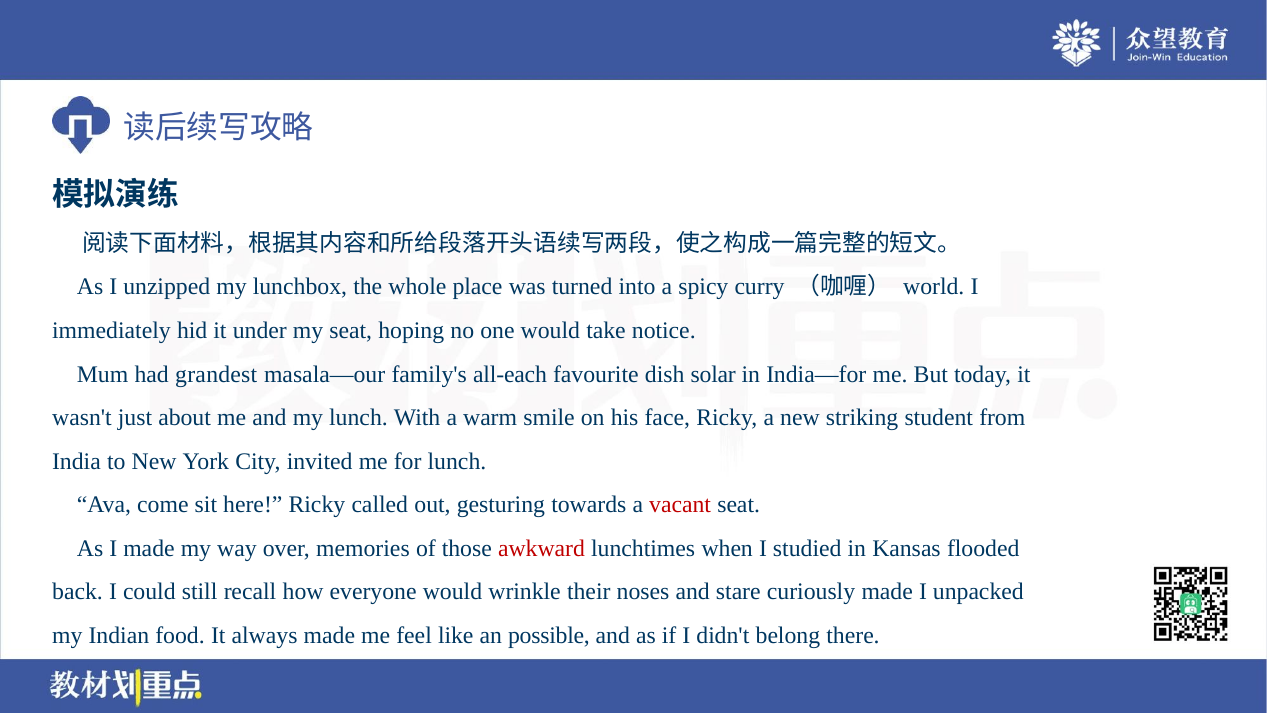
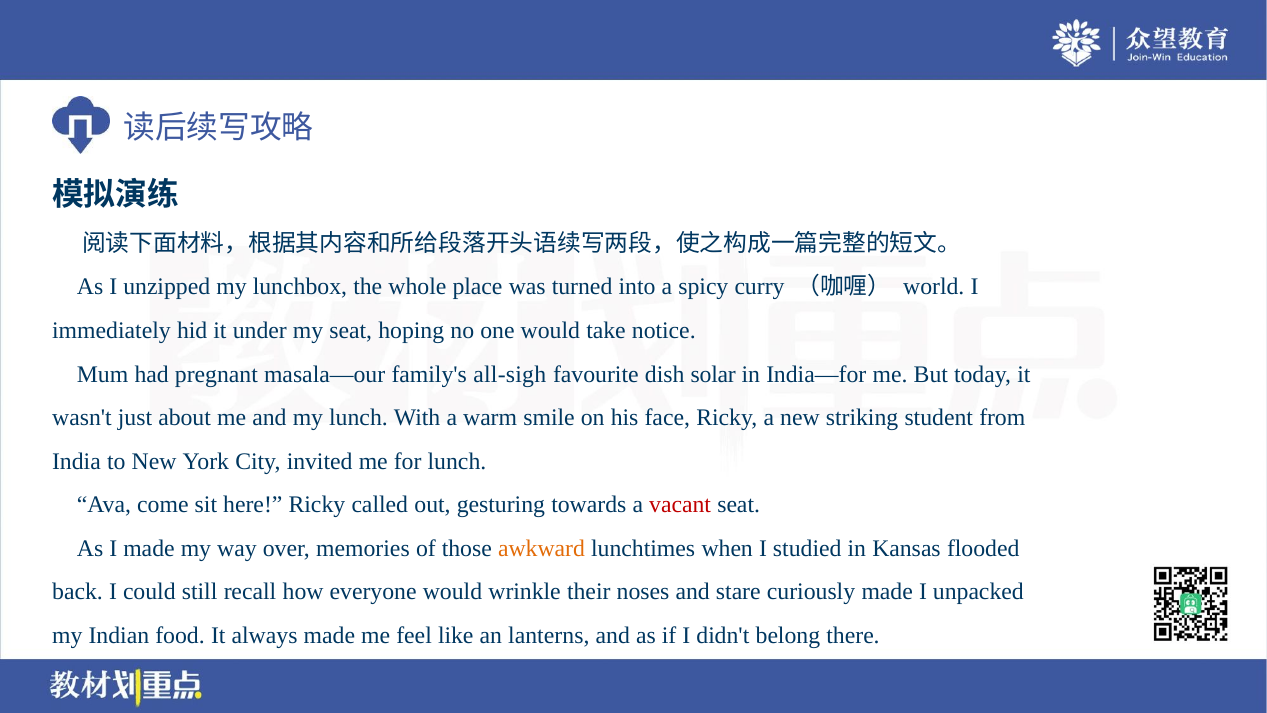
grandest: grandest -> pregnant
all-each: all-each -> all-sigh
awkward colour: red -> orange
possible: possible -> lanterns
